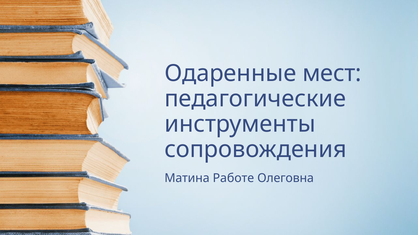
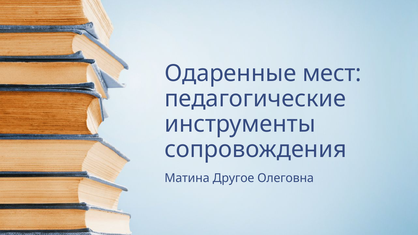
Работе: Работе -> Другое
